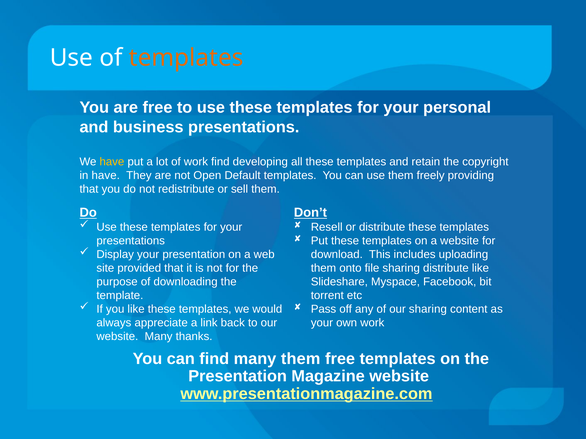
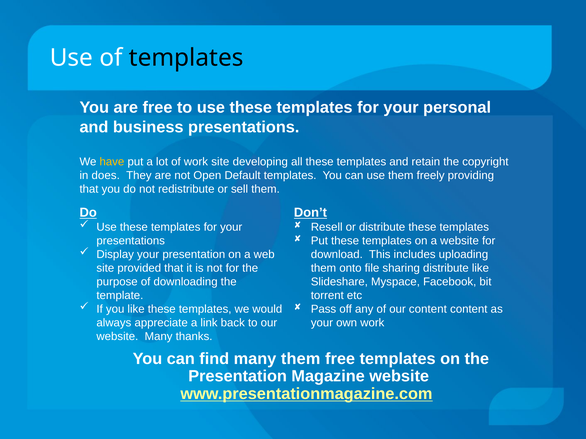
templates at (186, 58) colour: orange -> black
work find: find -> site
in have: have -> does
our sharing: sharing -> content
